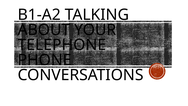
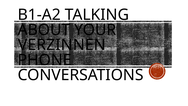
TELEPHONE: TELEPHONE -> VERZINNEN
